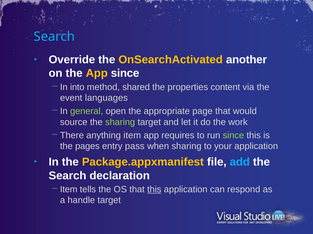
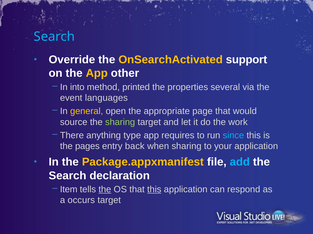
another: another -> support
App since: since -> other
shared: shared -> printed
content: content -> several
general colour: light green -> yellow
anything item: item -> type
since at (233, 136) colour: light green -> light blue
pass: pass -> back
the at (105, 190) underline: none -> present
handle: handle -> occurs
